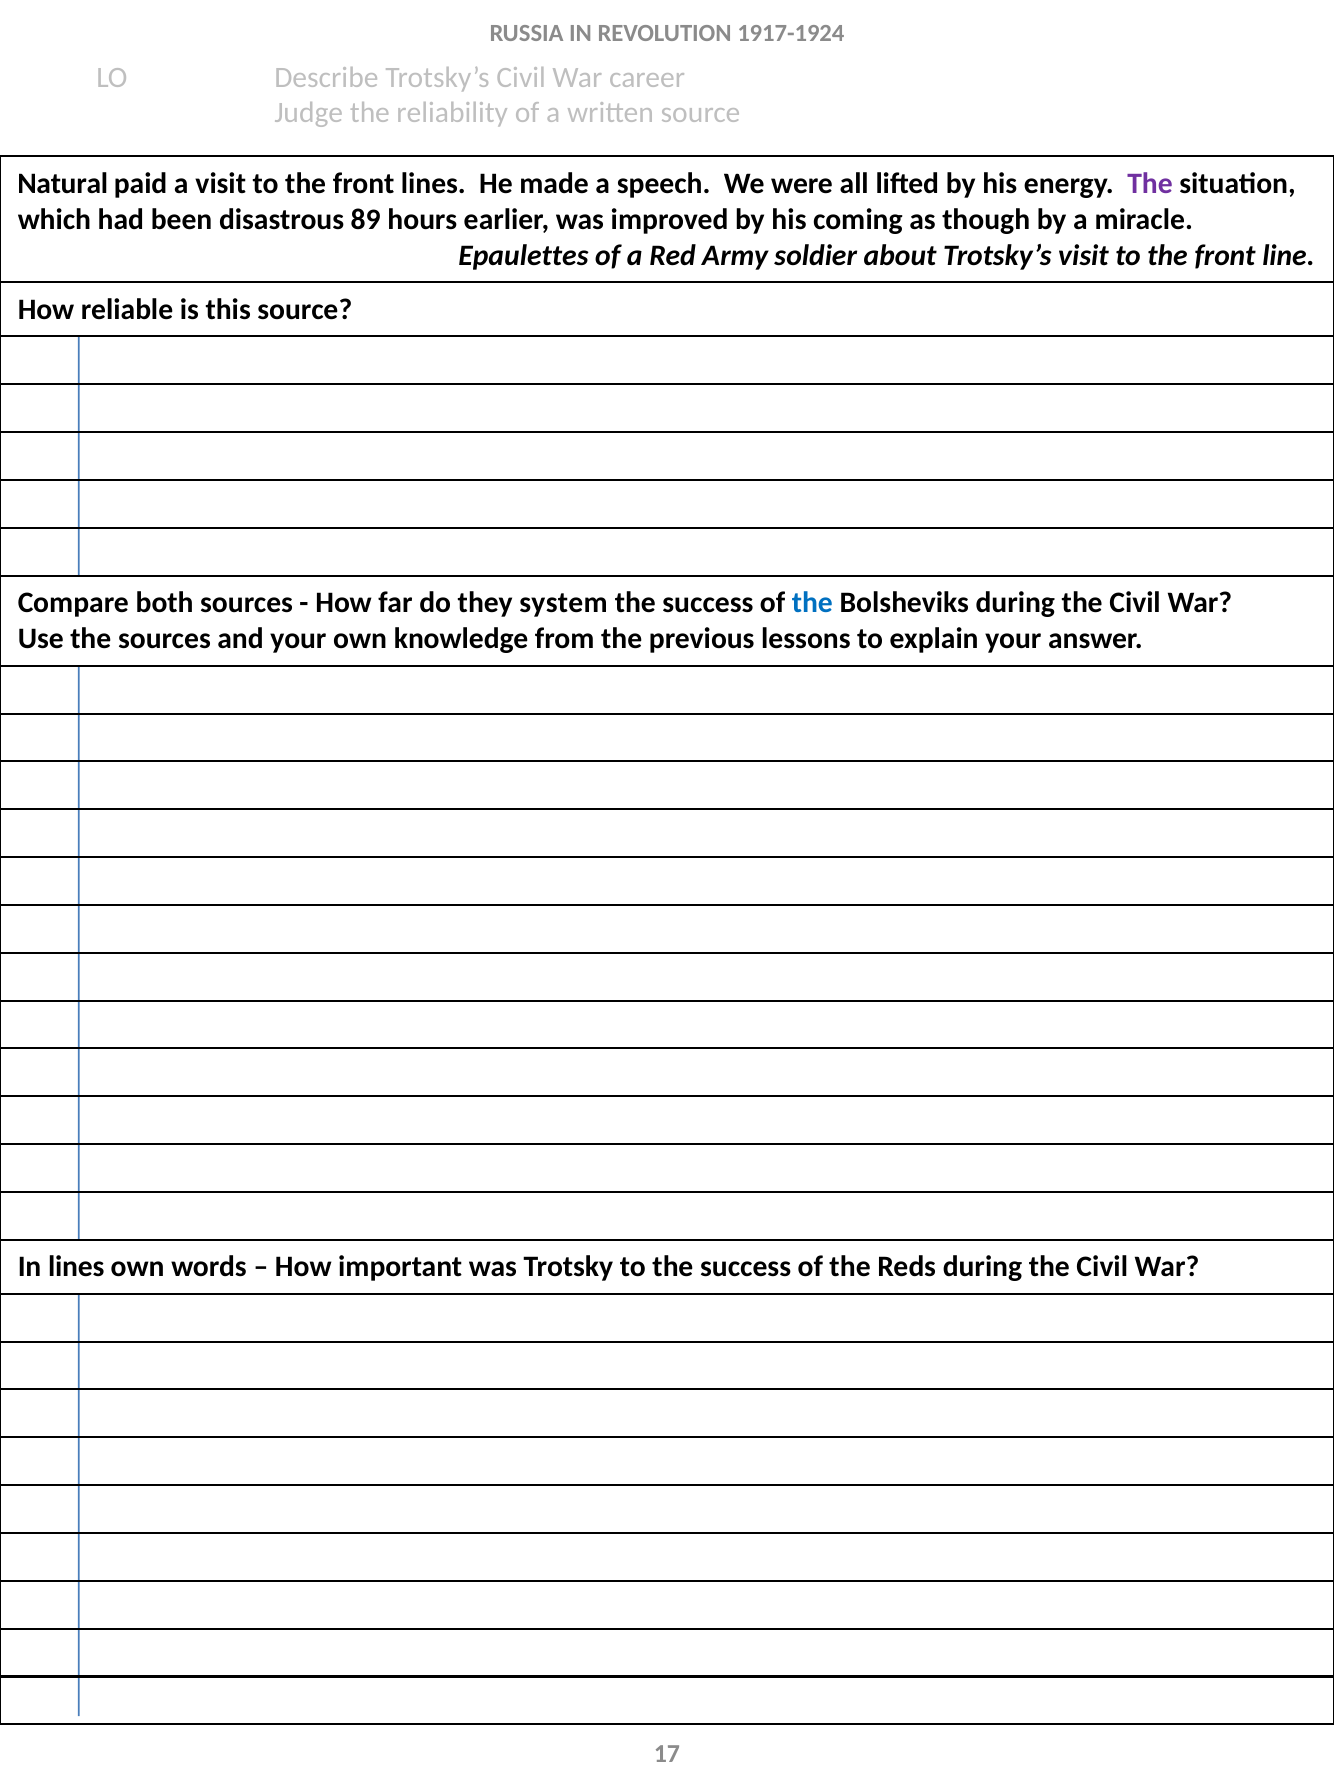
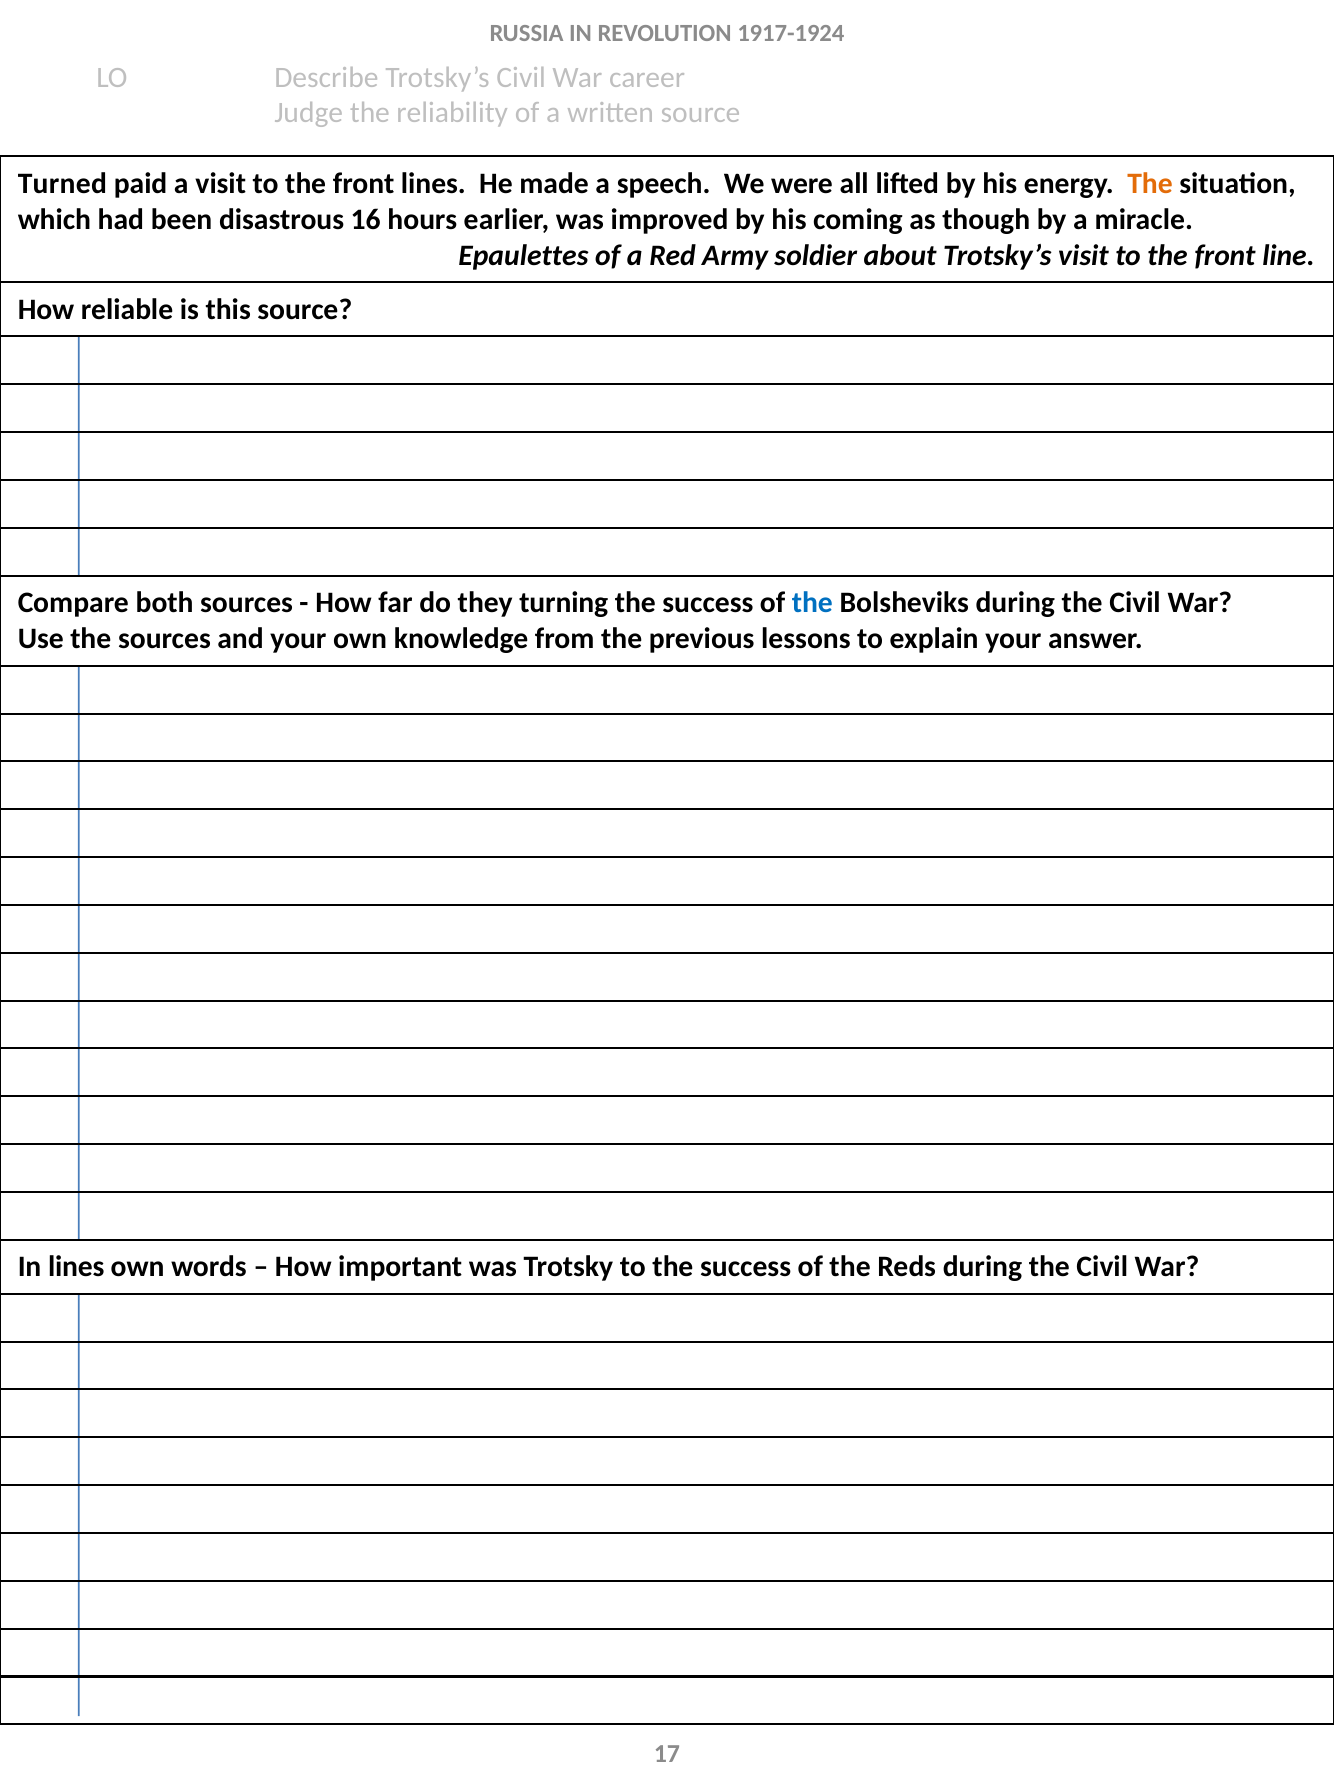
Natural: Natural -> Turned
The at (1150, 183) colour: purple -> orange
89: 89 -> 16
system: system -> turning
